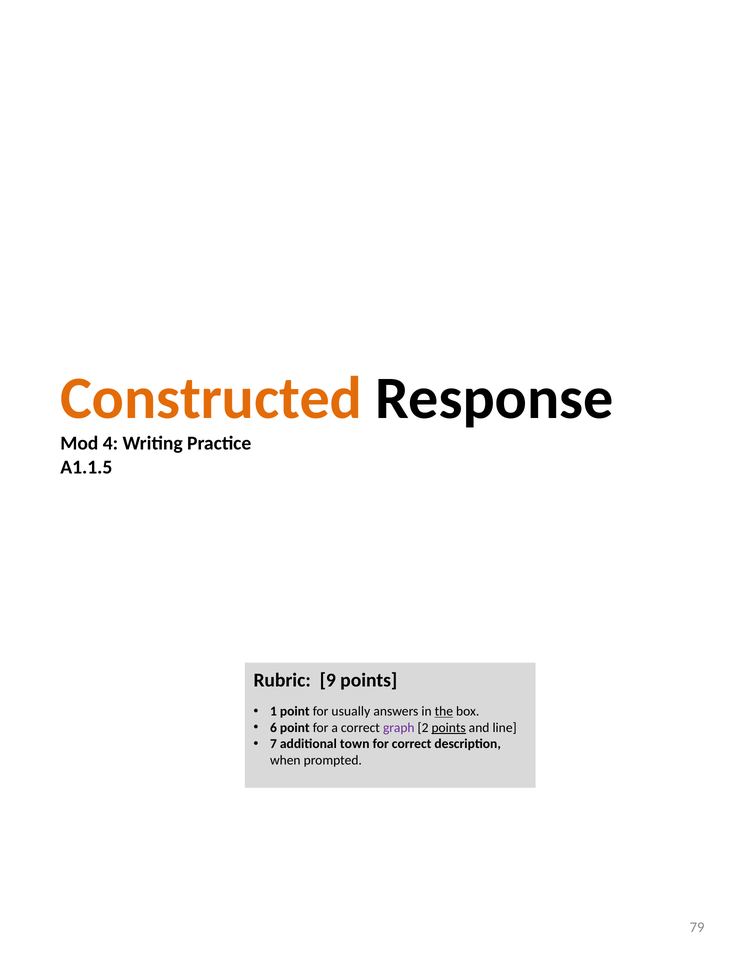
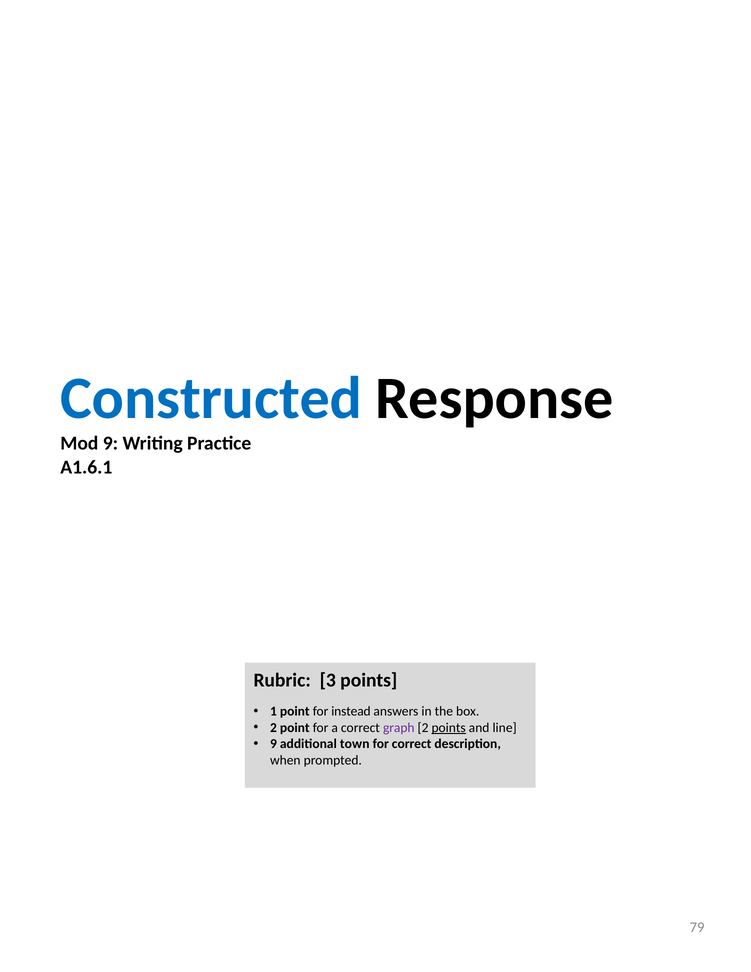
Constructed colour: orange -> blue
Mod 4: 4 -> 9
A1.1.5: A1.1.5 -> A1.6.1
9: 9 -> 3
usually: usually -> instead
the underline: present -> none
6 at (273, 728): 6 -> 2
7 at (273, 744): 7 -> 9
